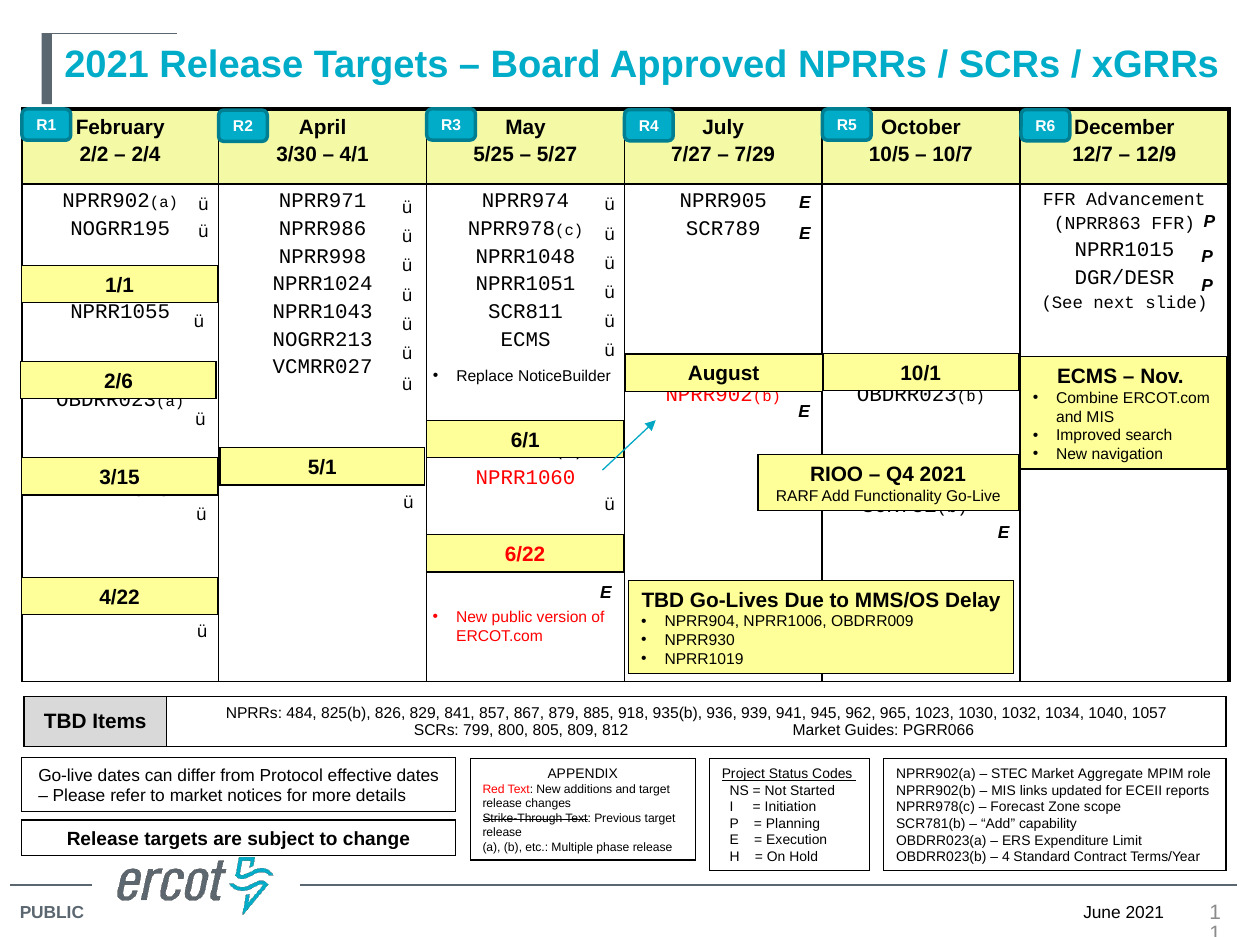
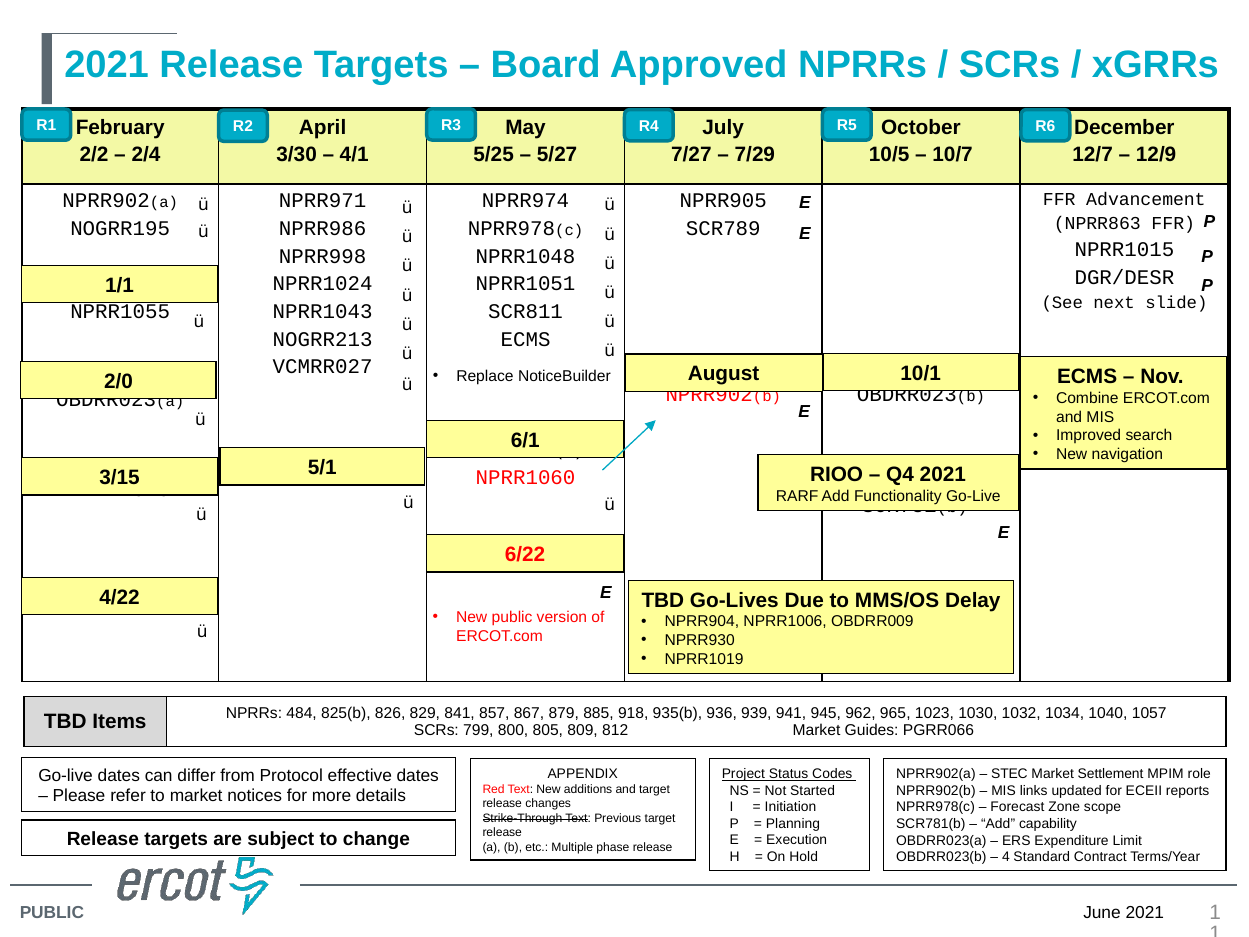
2/6: 2/6 -> 2/0
Aggregate: Aggregate -> Settlement
